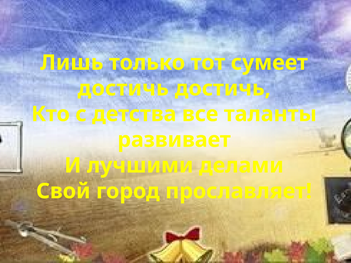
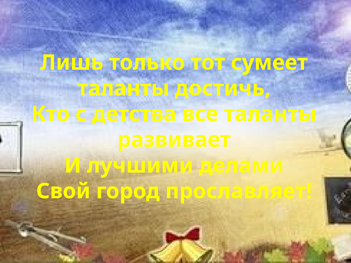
достичь at (123, 88): достичь -> таланты
